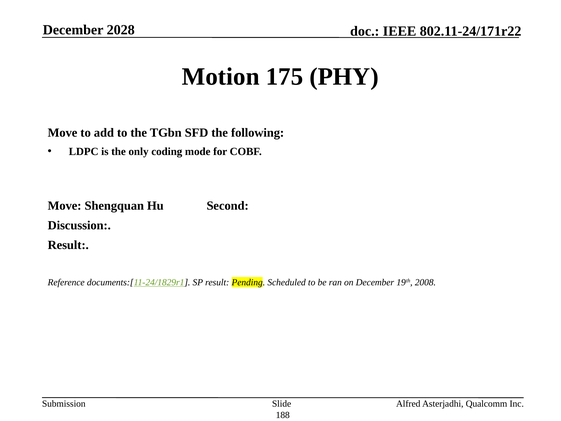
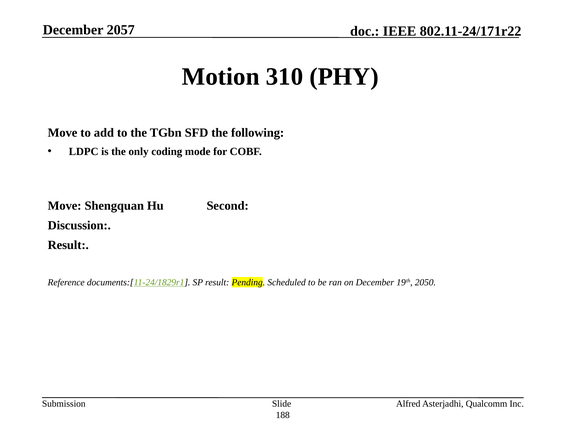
2028: 2028 -> 2057
175: 175 -> 310
2008: 2008 -> 2050
